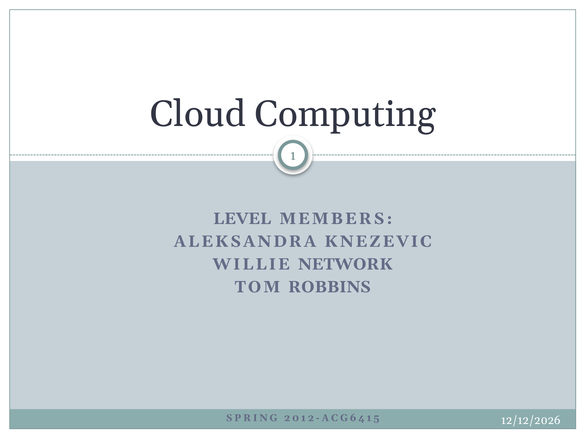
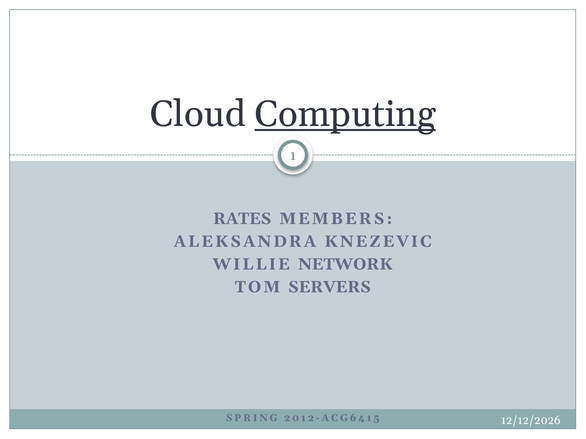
Computing underline: none -> present
LEVEL: LEVEL -> RATES
ROBBINS: ROBBINS -> SERVERS
